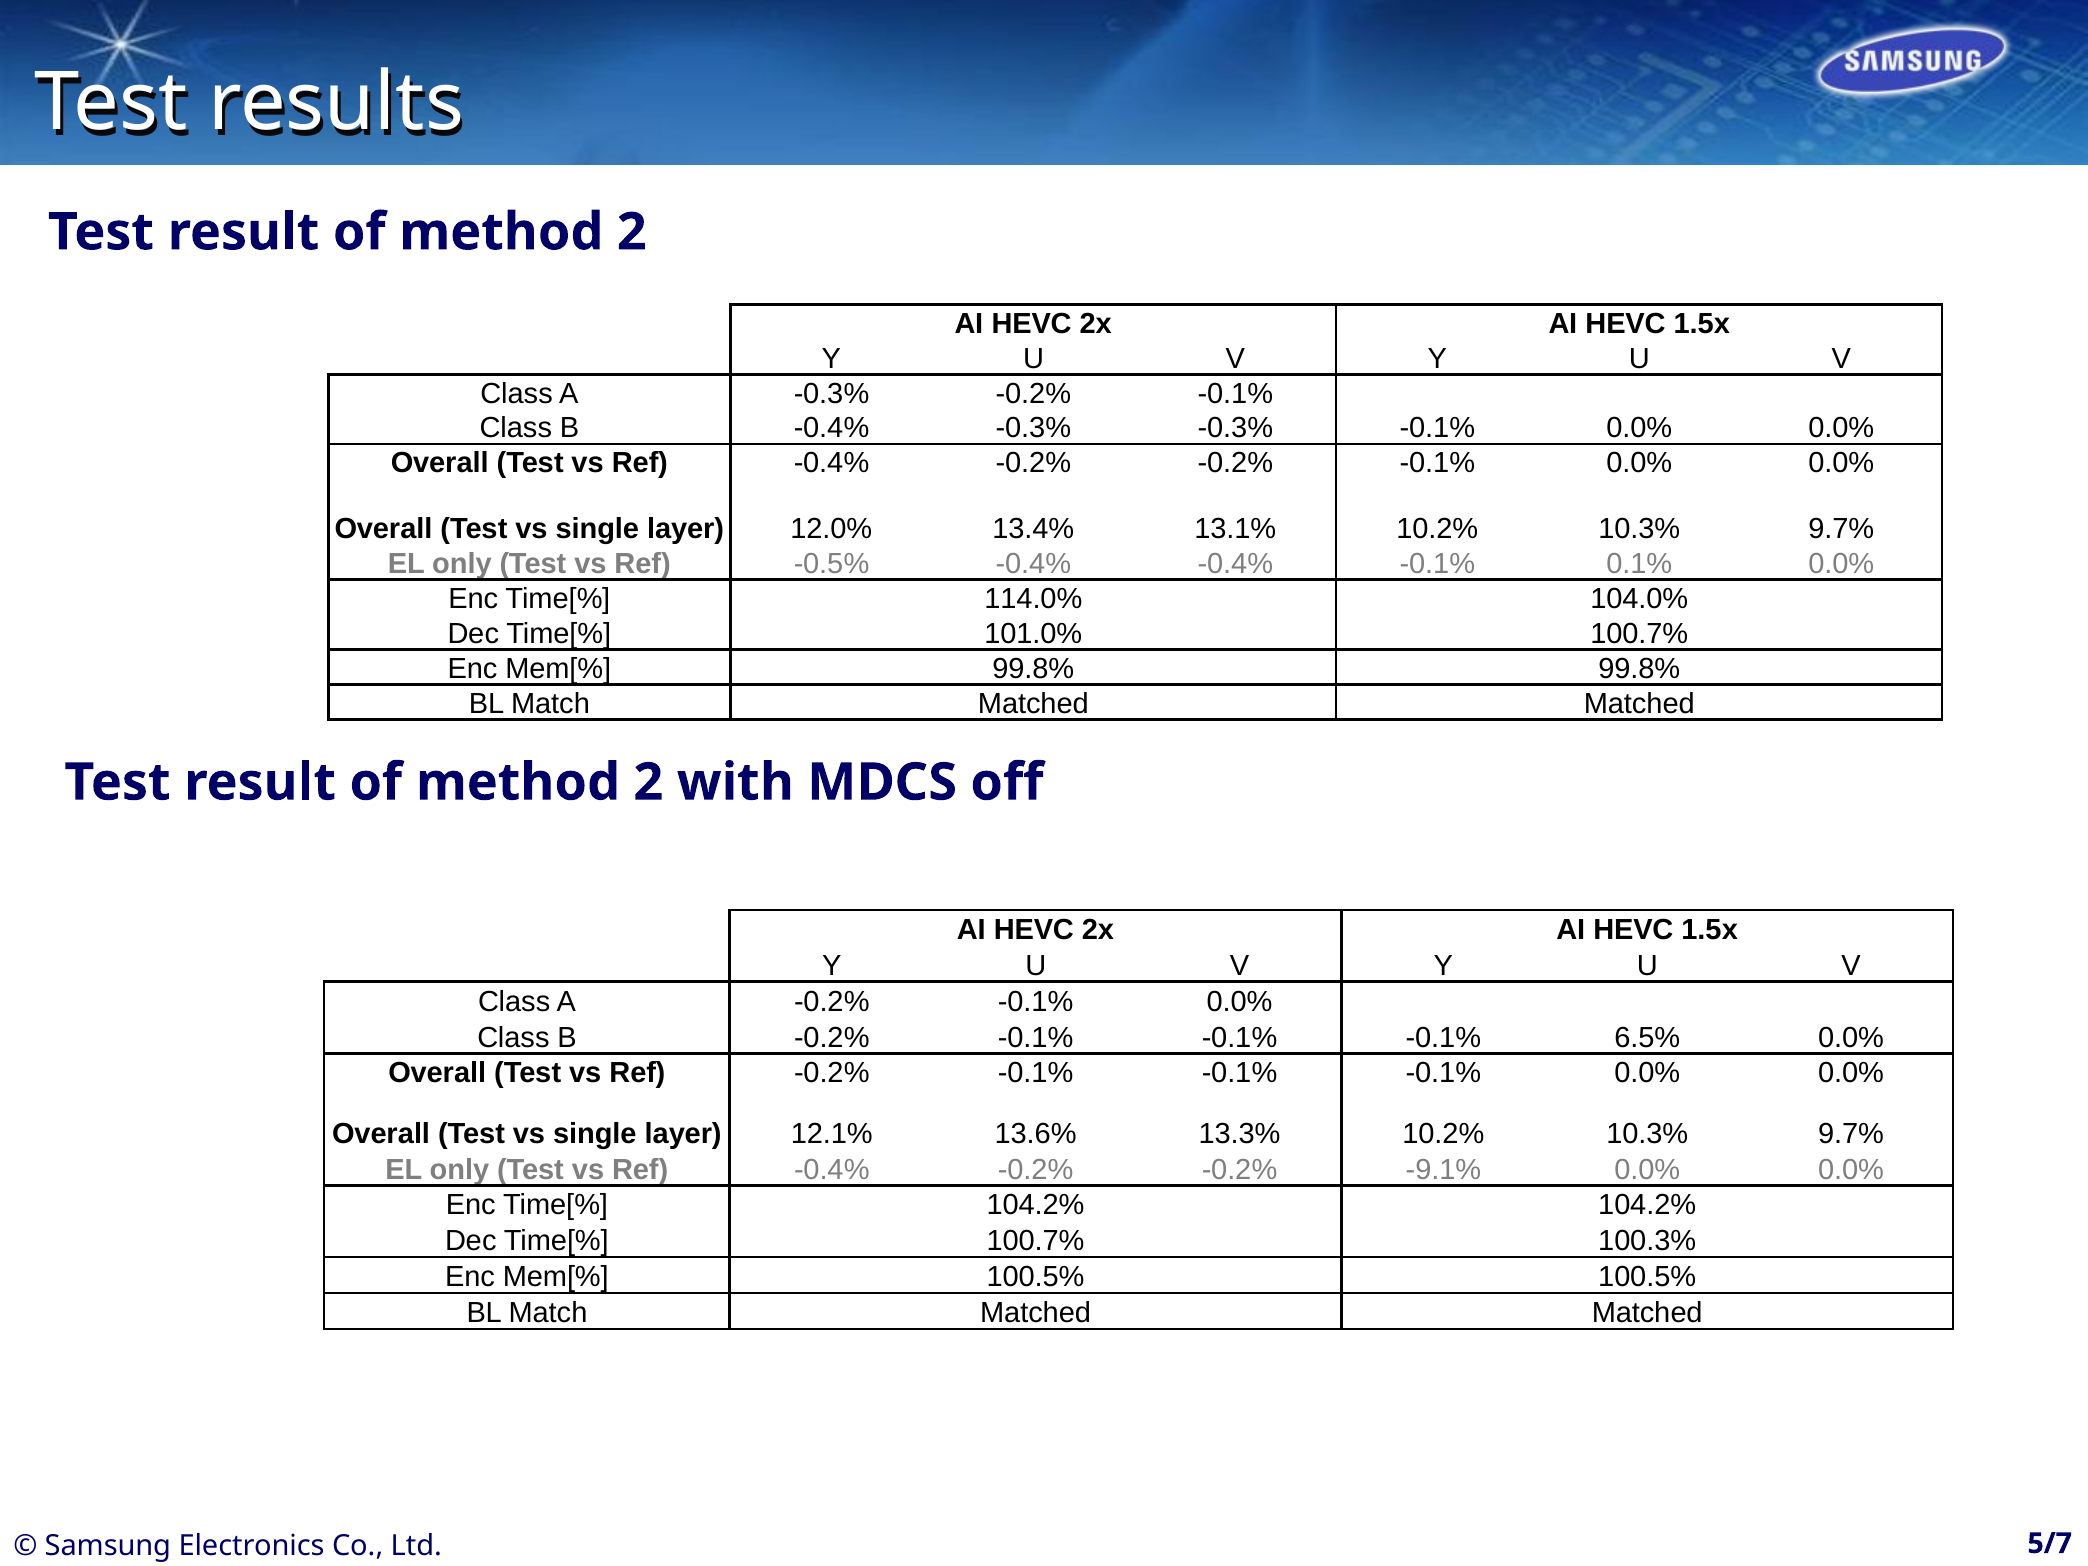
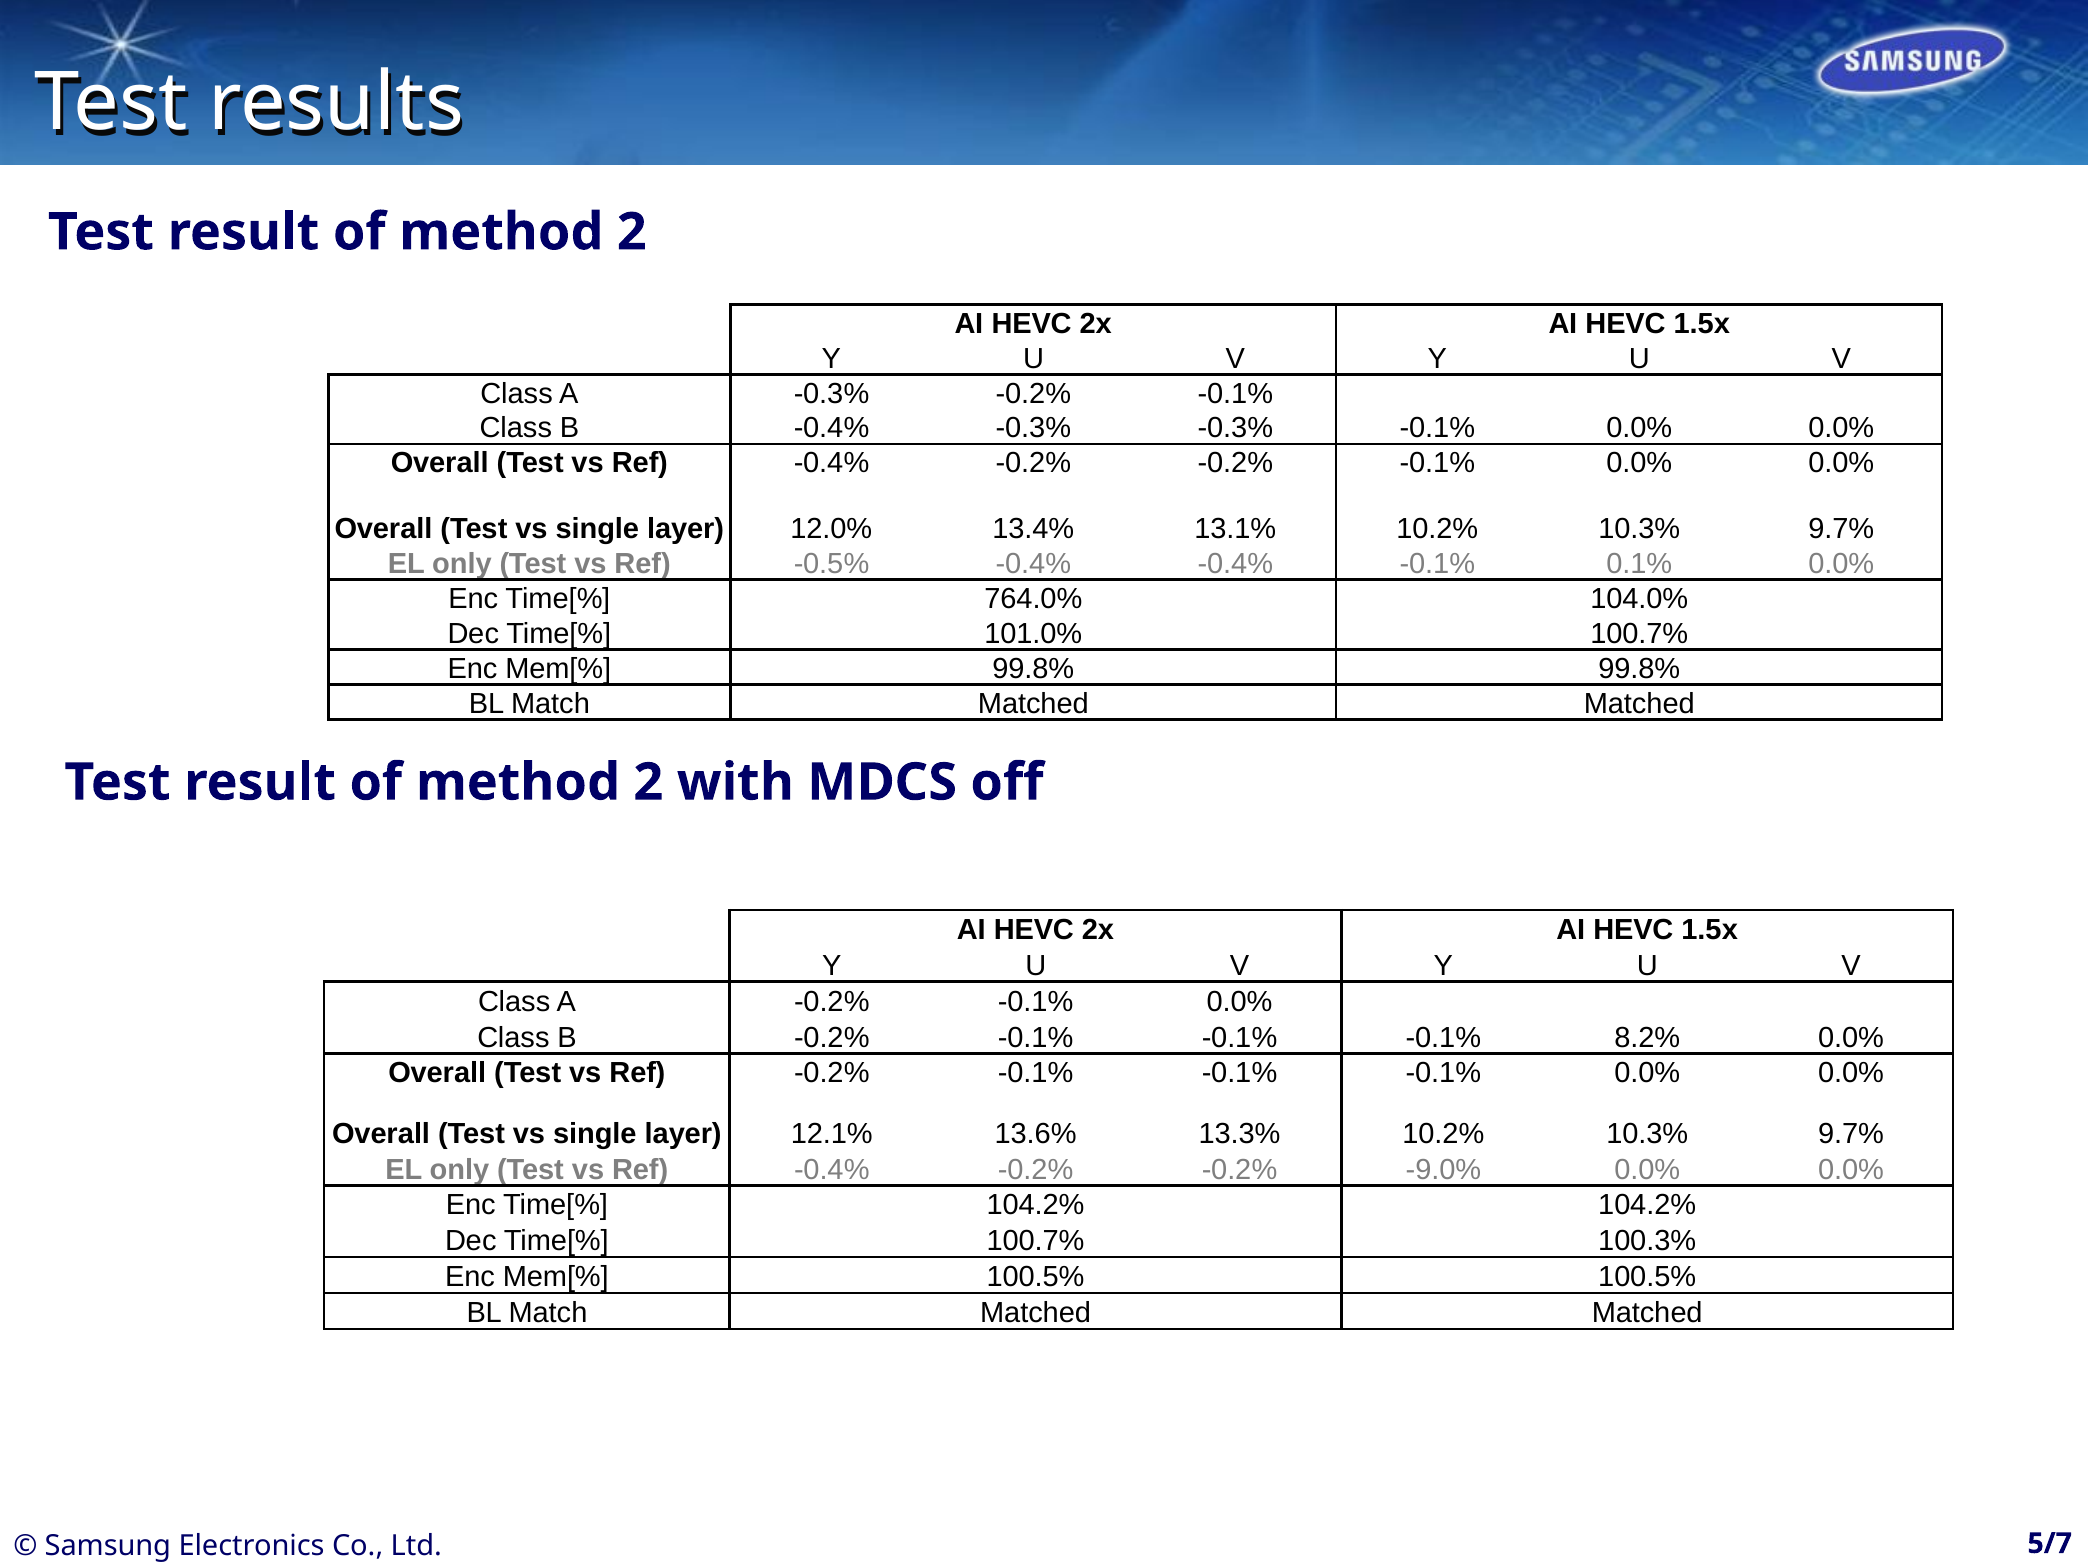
114.0%: 114.0% -> 764.0%
6.5%: 6.5% -> 8.2%
-9.1%: -9.1% -> -9.0%
